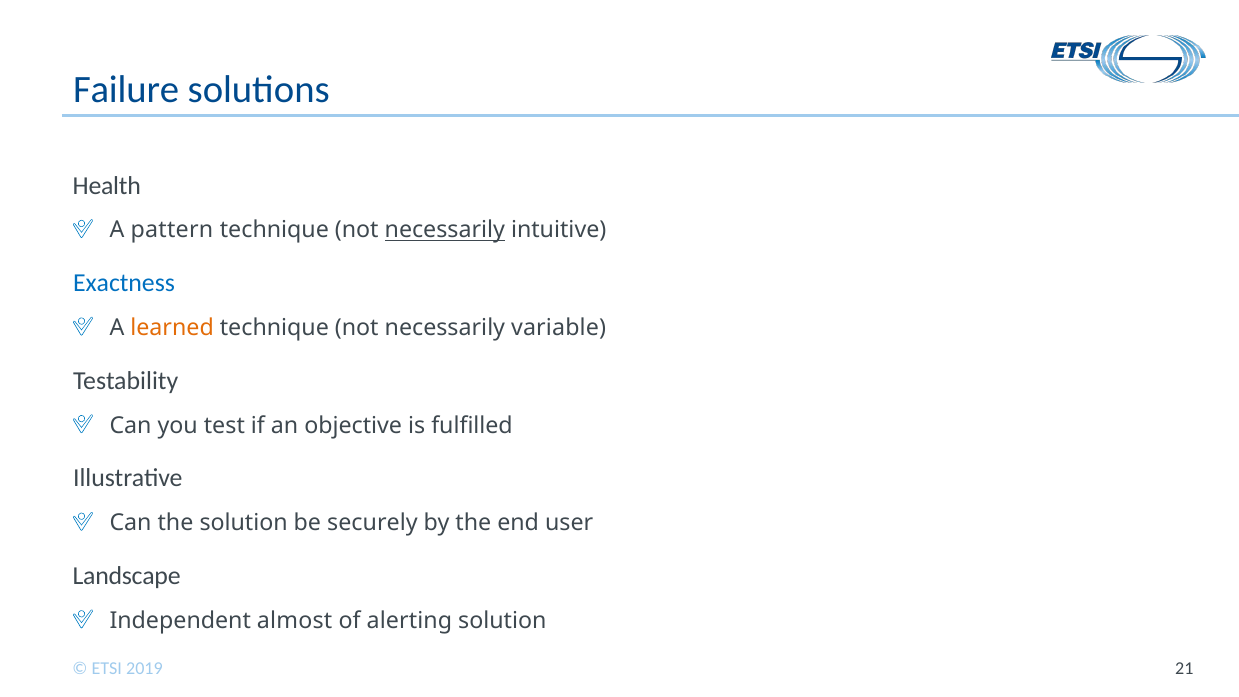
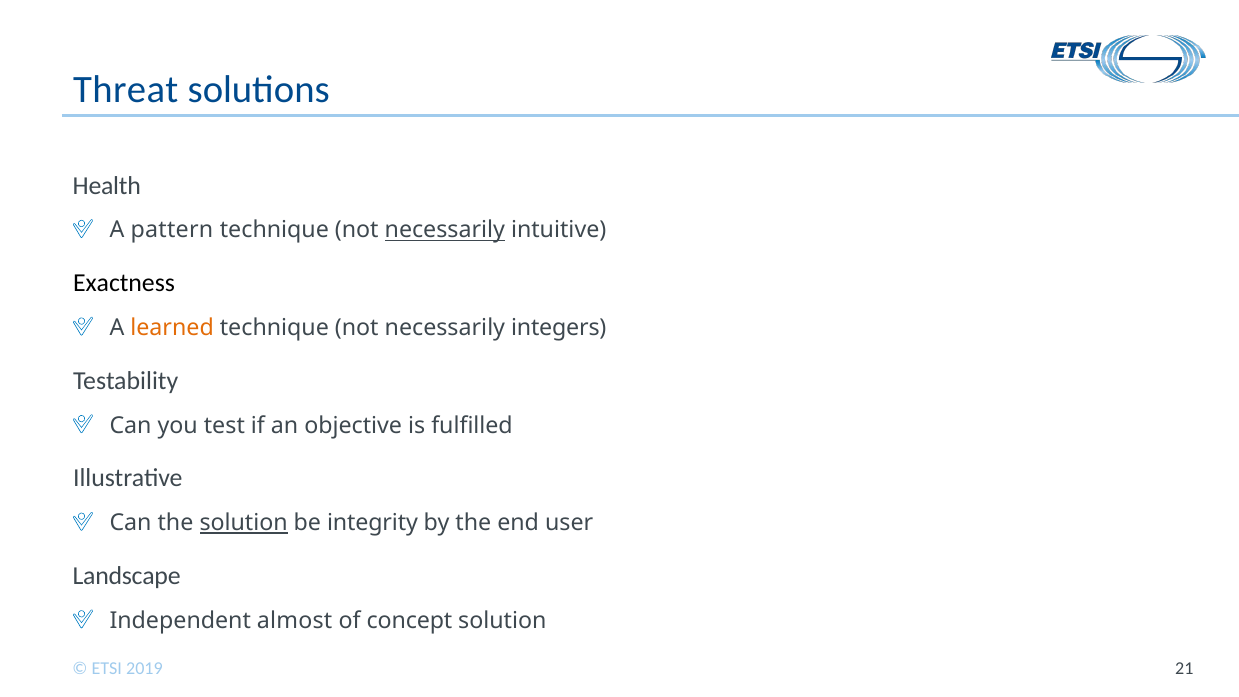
Failure: Failure -> Threat
Exactness colour: blue -> black
variable: variable -> integers
solution at (244, 523) underline: none -> present
securely: securely -> integrity
alerting: alerting -> concept
